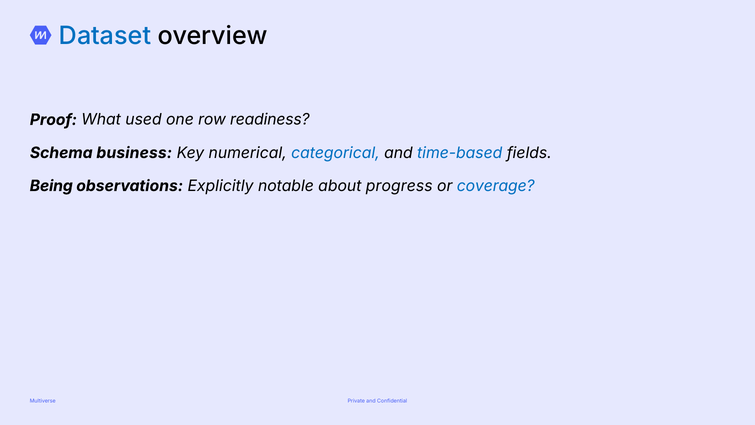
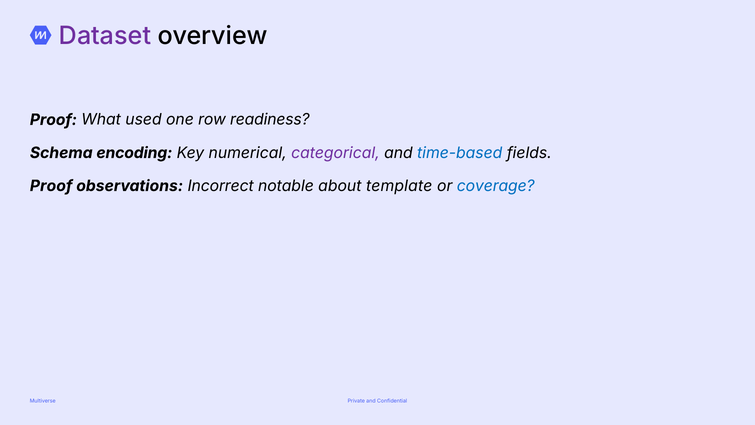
Dataset colour: blue -> purple
business: business -> encoding
categorical colour: blue -> purple
Being at (51, 186): Being -> Proof
Explicitly: Explicitly -> Incorrect
progress: progress -> template
